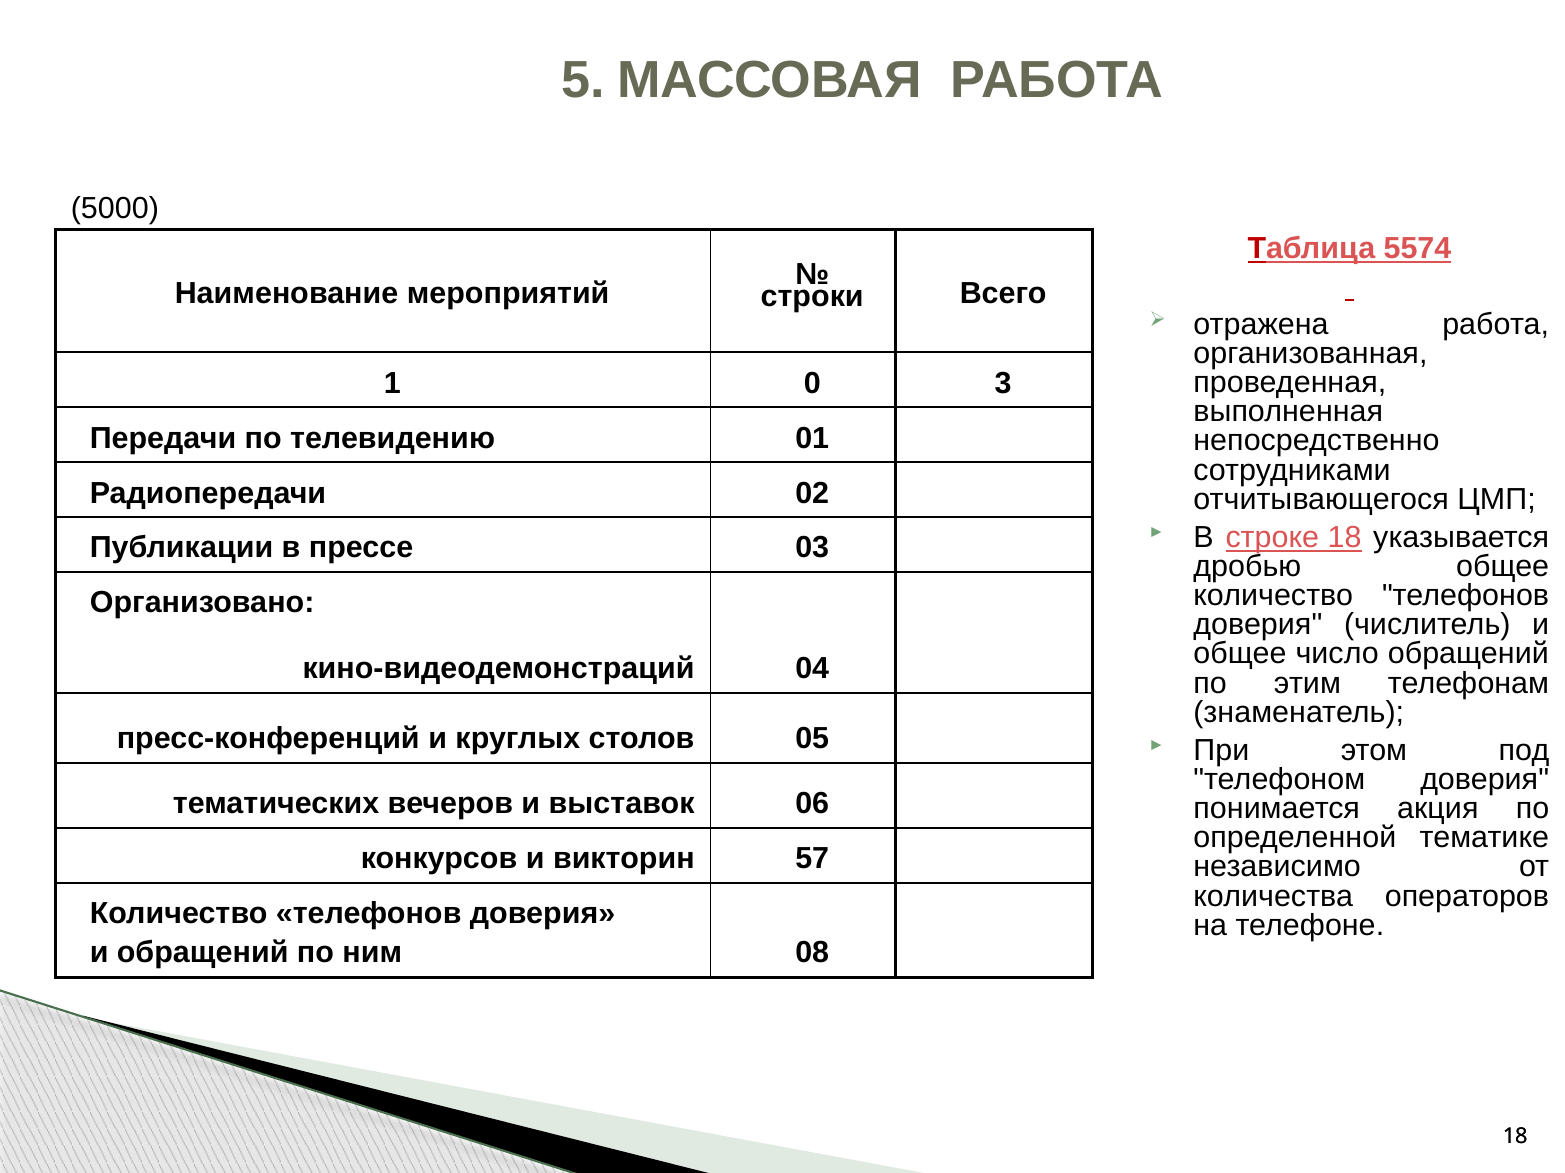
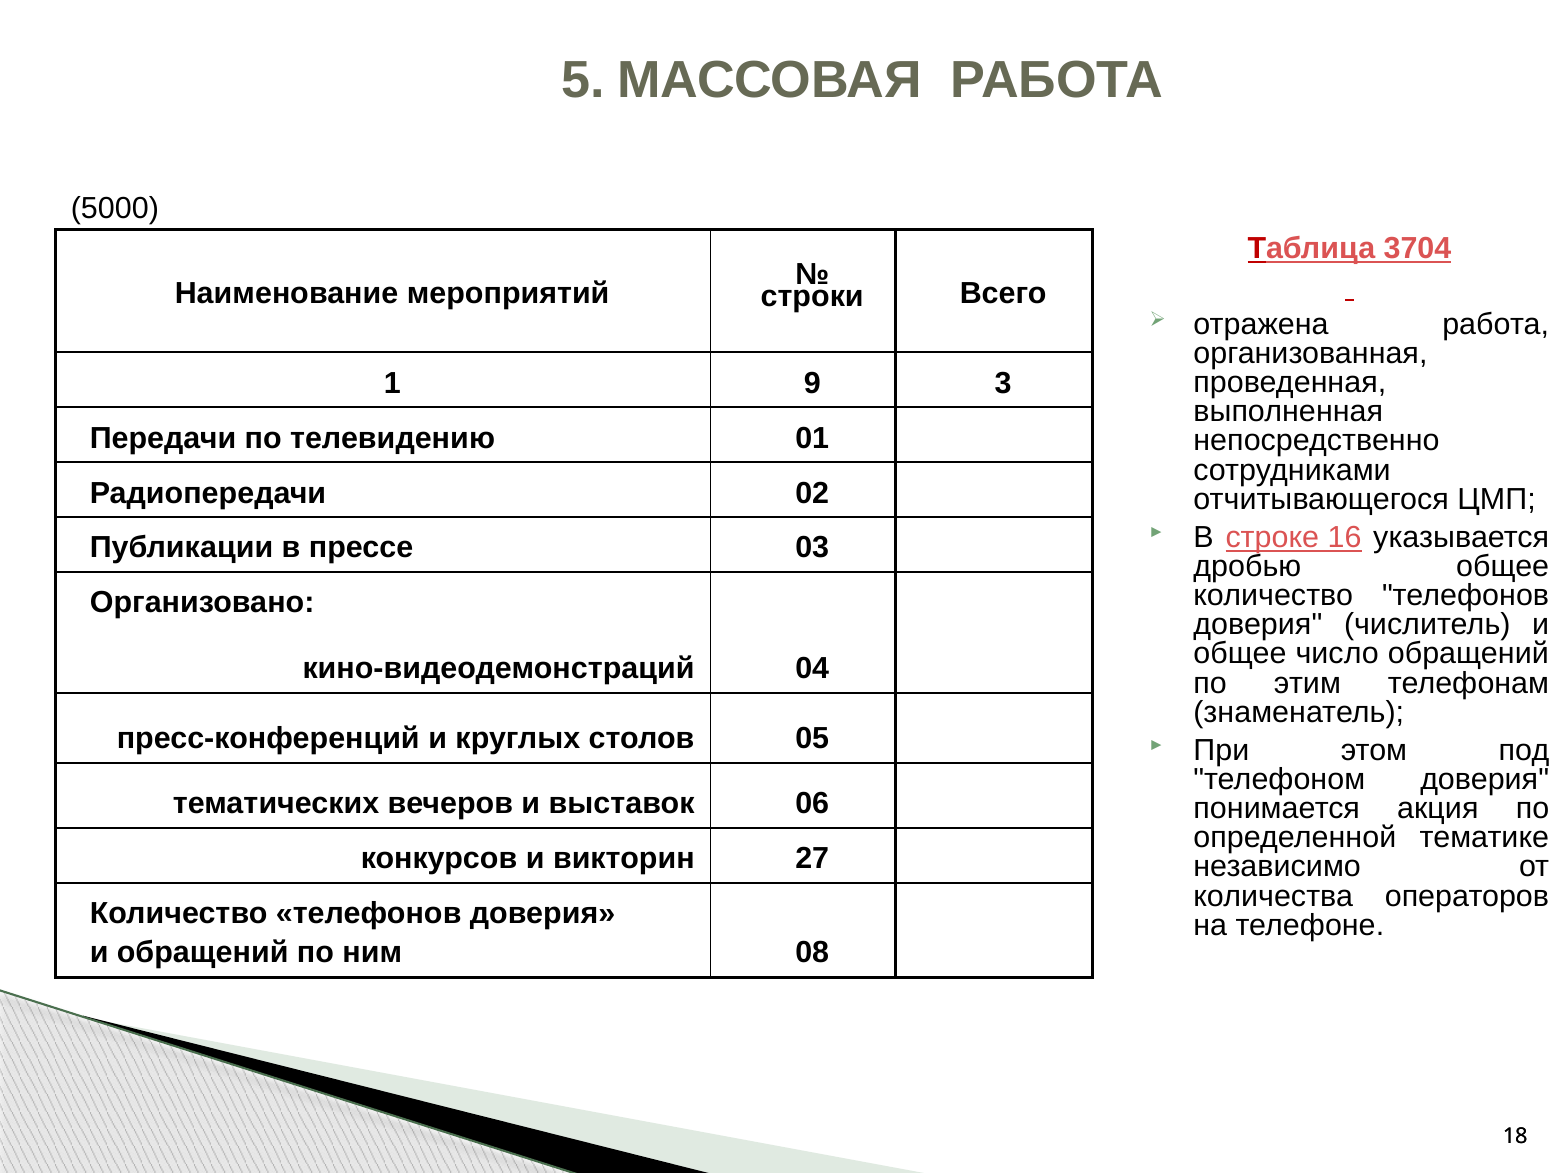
5574: 5574 -> 3704
0: 0 -> 9
строке 18: 18 -> 16
57: 57 -> 27
